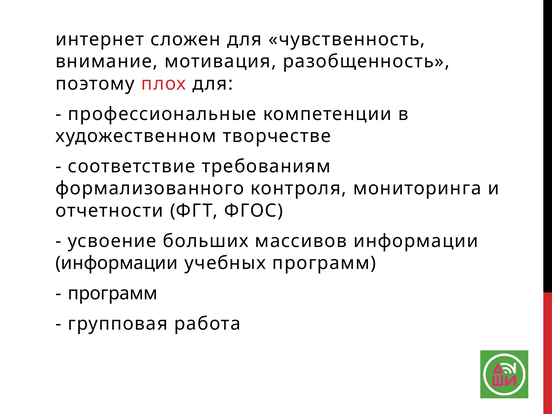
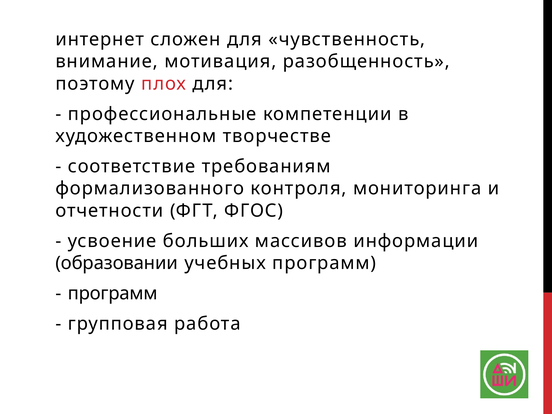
информации at (117, 263): информации -> образовании
